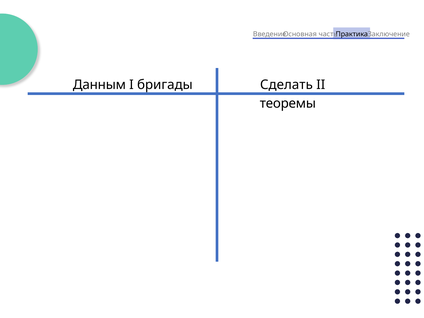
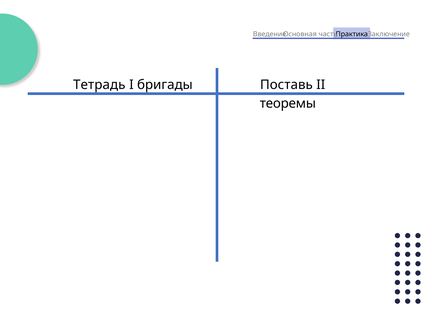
Данным: Данным -> Тетрадь
Сделать: Сделать -> Поставь
